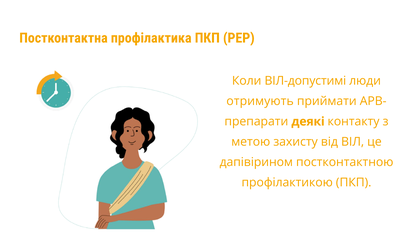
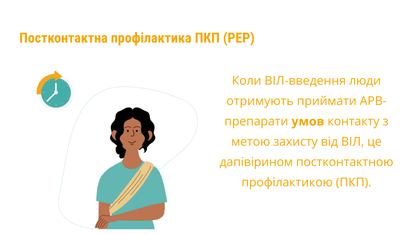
ВІЛ-допустимі: ВІЛ-допустимі -> ВІЛ-введення
деякі: деякі -> умов
